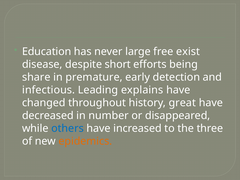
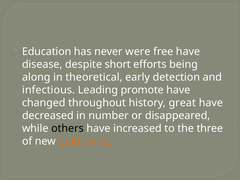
large: large -> were
free exist: exist -> have
share: share -> along
premature: premature -> theoretical
explains: explains -> promote
others colour: blue -> black
